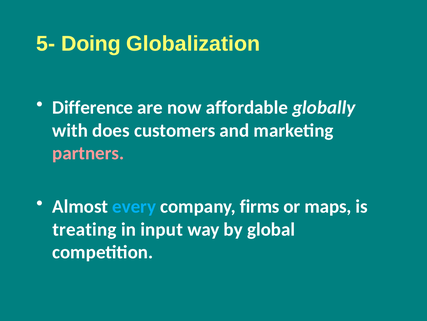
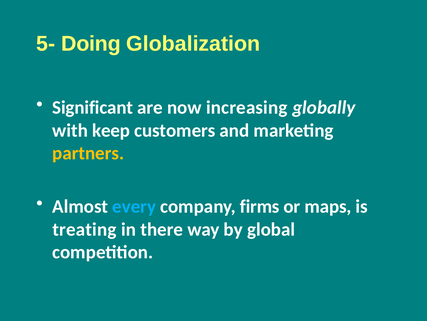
Difference: Difference -> Significant
affordable: affordable -> increasing
does: does -> keep
partners colour: pink -> yellow
input: input -> there
